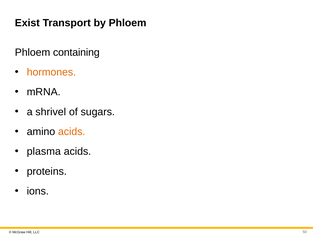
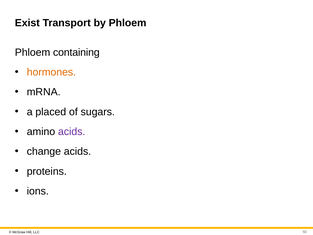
shrivel: shrivel -> placed
acids at (72, 132) colour: orange -> purple
plasma: plasma -> change
